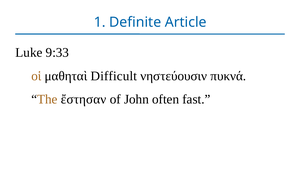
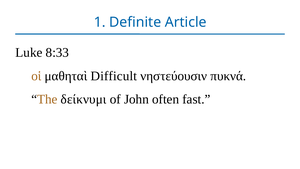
9:33: 9:33 -> 8:33
ἔστησαν: ἔστησαν -> δείκνυμι
